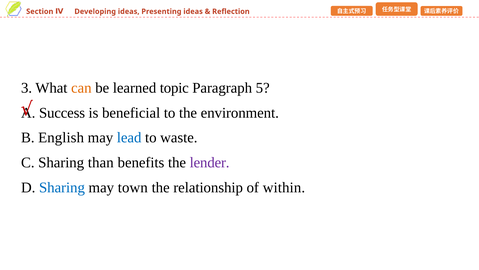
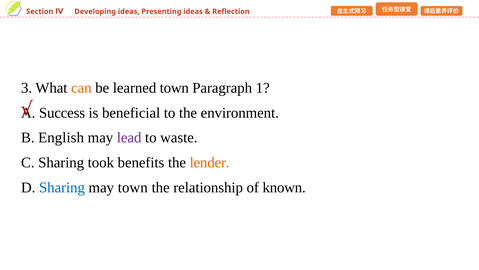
learned topic: topic -> town
5: 5 -> 1
lead colour: blue -> purple
than: than -> took
lender colour: purple -> orange
within: within -> known
